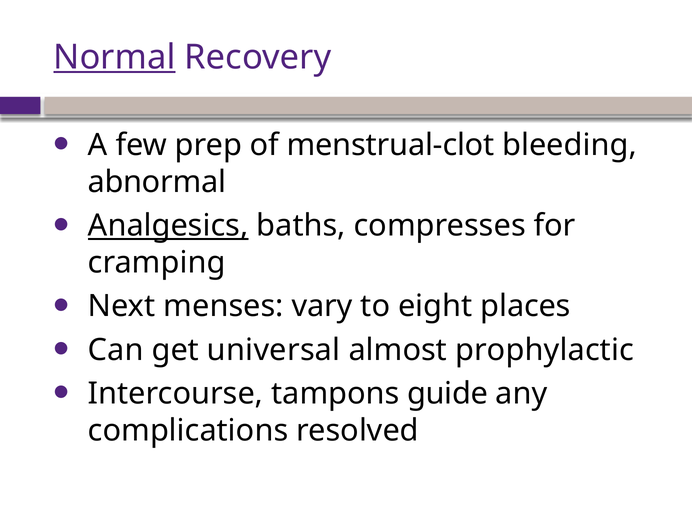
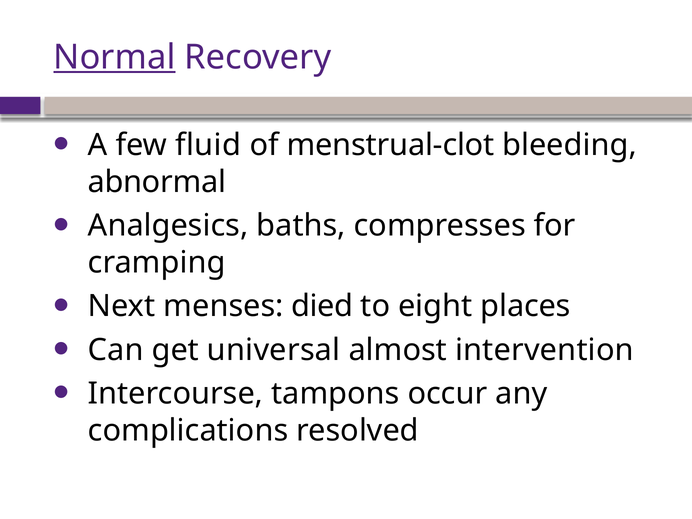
prep: prep -> fluid
Analgesics underline: present -> none
vary: vary -> died
prophylactic: prophylactic -> intervention
guide: guide -> occur
